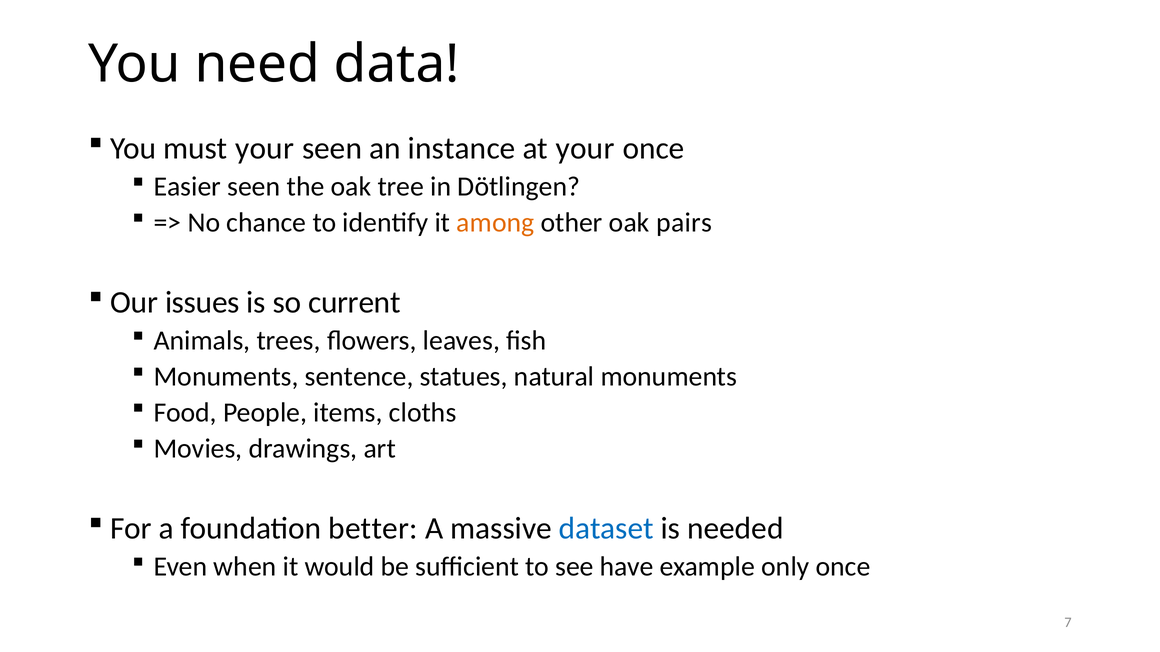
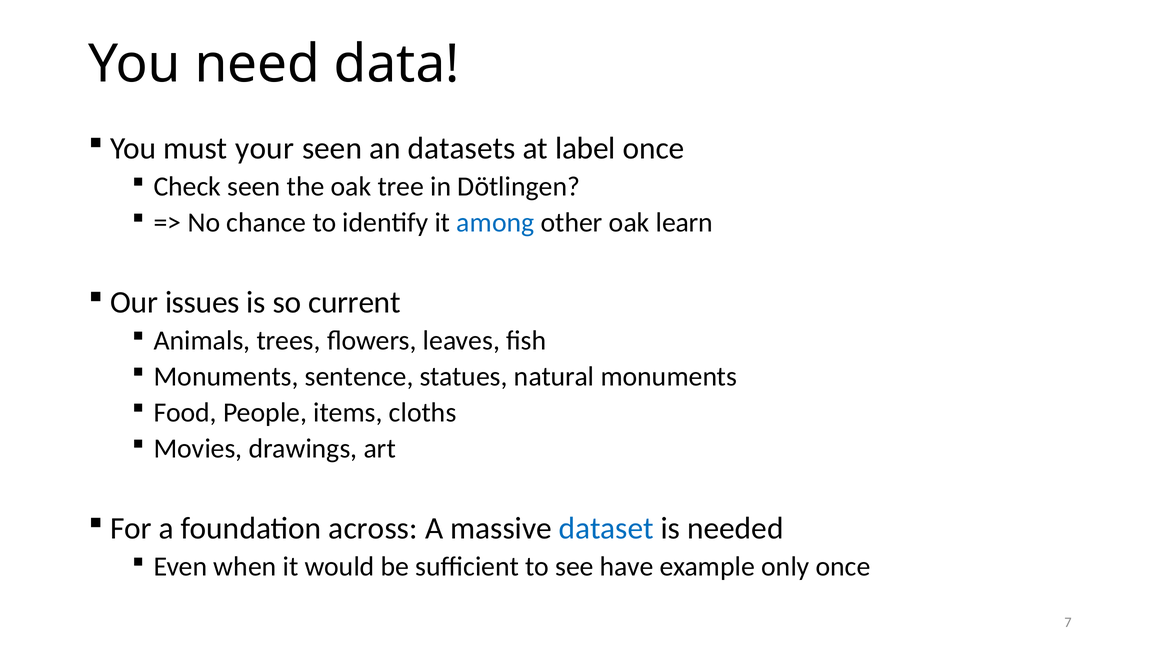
instance: instance -> datasets
at your: your -> label
Easier: Easier -> Check
among colour: orange -> blue
pairs: pairs -> learn
better: better -> across
